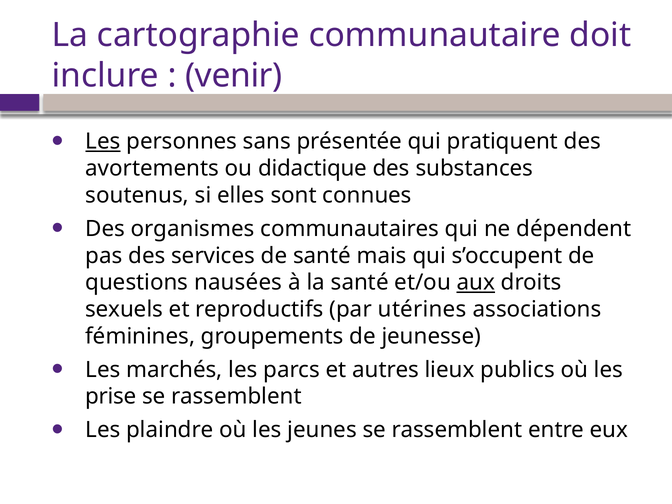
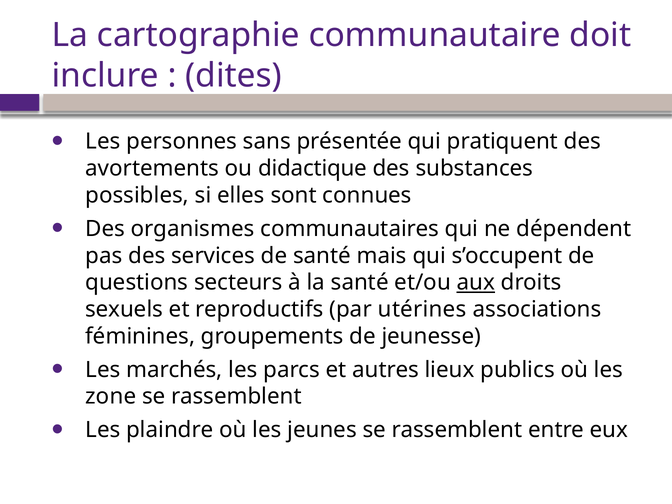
venir: venir -> dites
Les at (103, 142) underline: present -> none
soutenus: soutenus -> possibles
nausées: nausées -> secteurs
prise: prise -> zone
